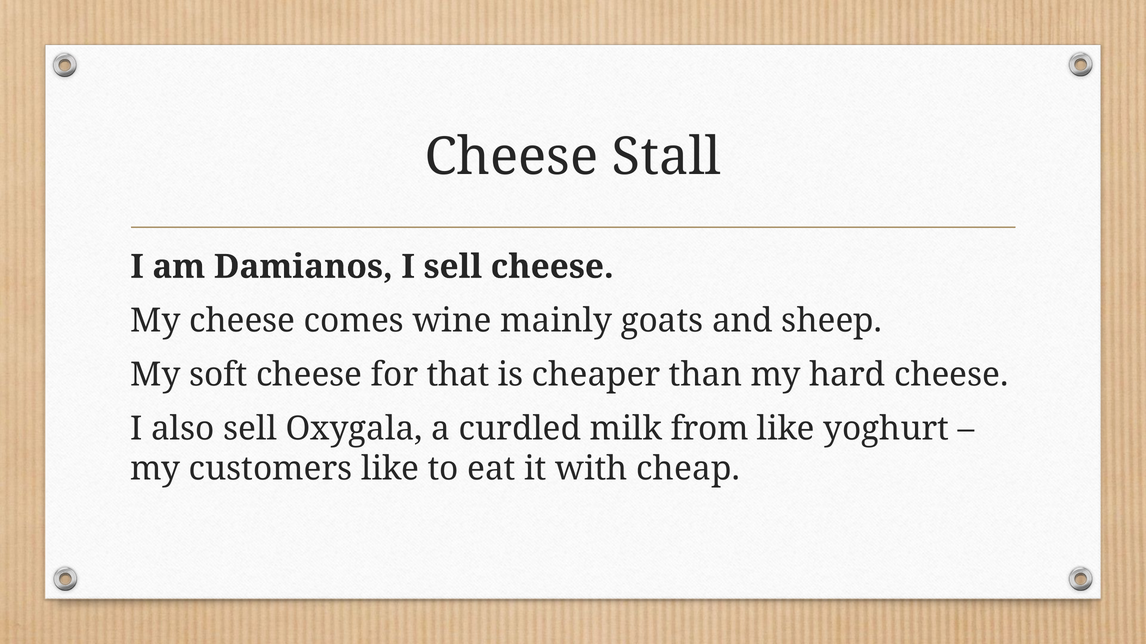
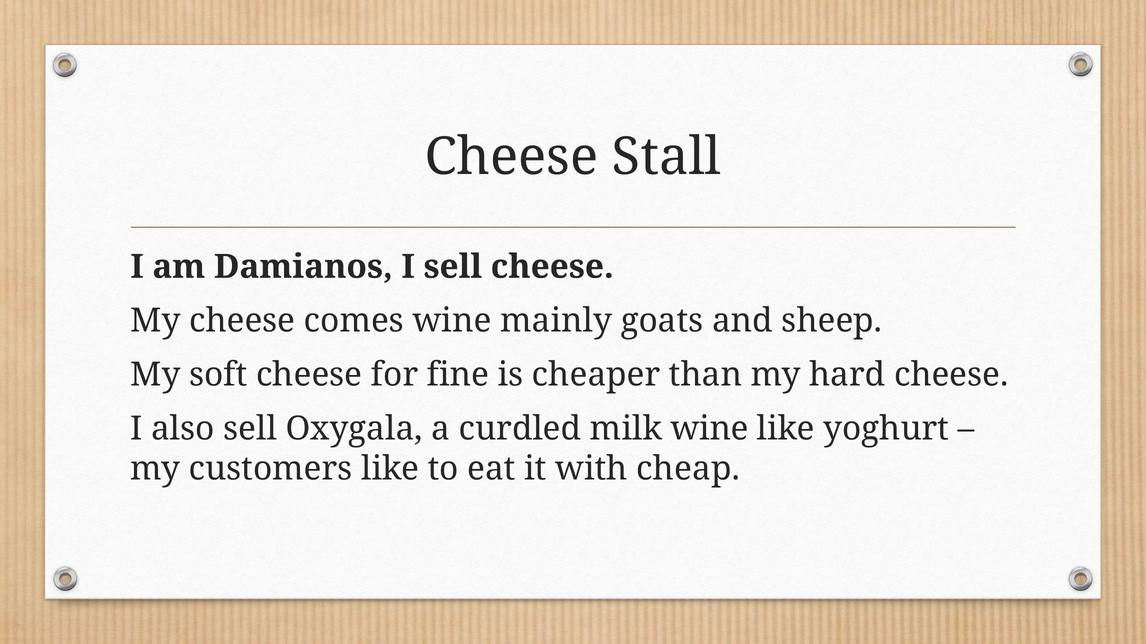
that: that -> fine
milk from: from -> wine
